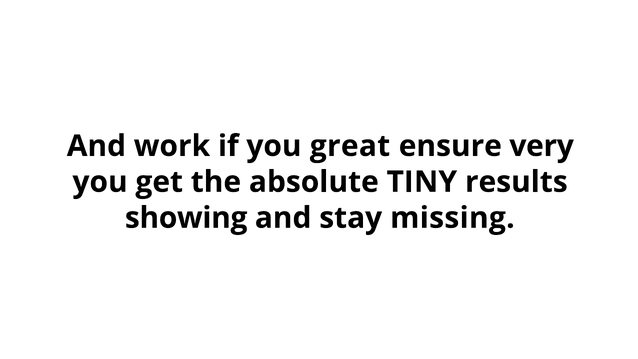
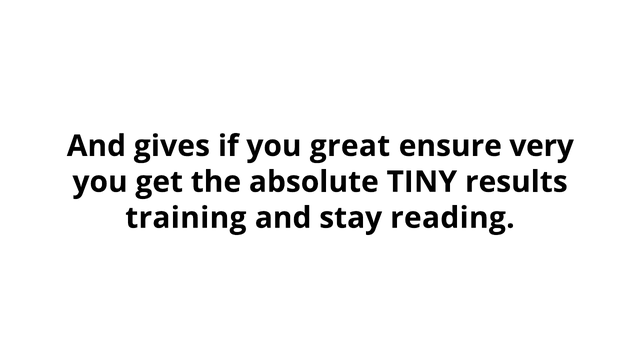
work: work -> gives
showing: showing -> training
missing: missing -> reading
